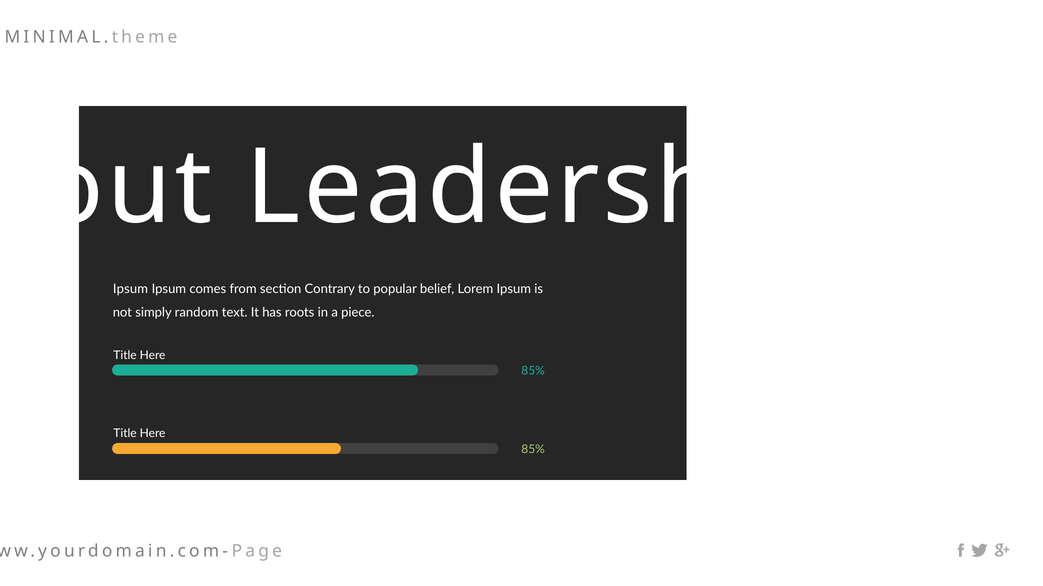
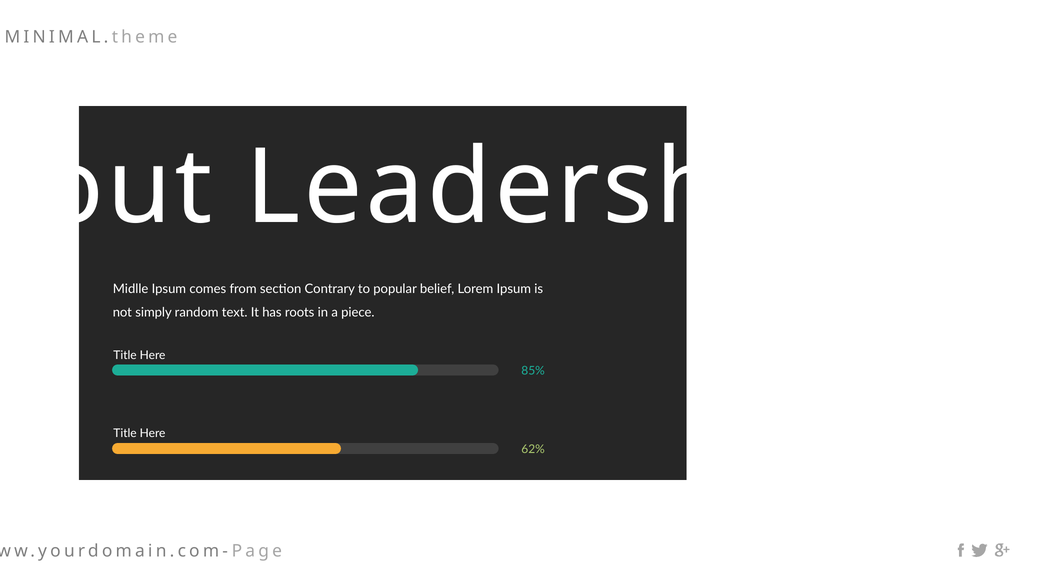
Ipsum at (130, 289): Ipsum -> Midlle
85% at (533, 450): 85% -> 62%
